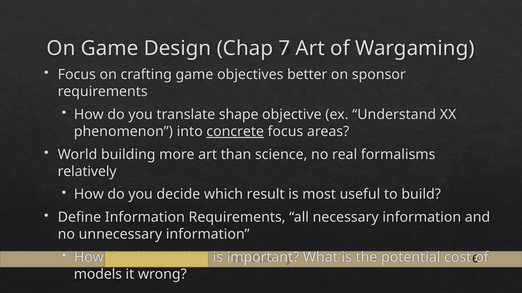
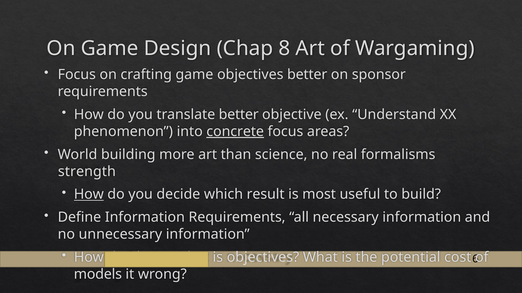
7: 7 -> 8
translate shape: shape -> better
relatively: relatively -> strength
How at (89, 195) underline: none -> present
is important: important -> objectives
